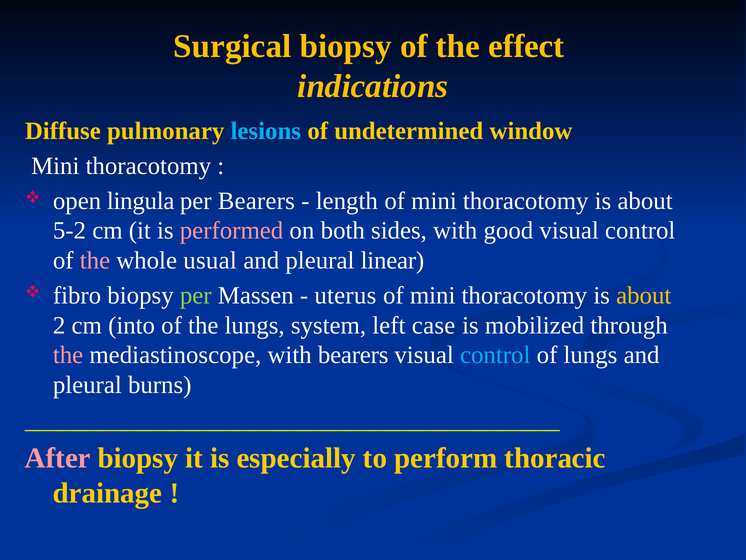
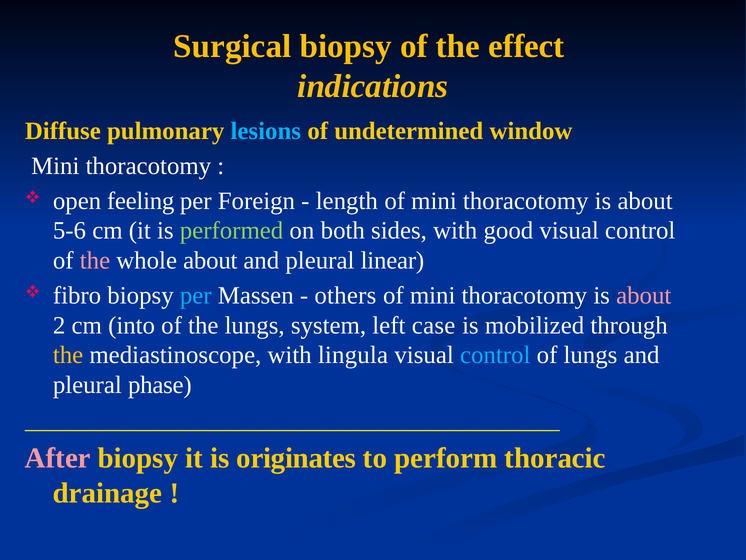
lingula: lingula -> feeling
per Bearers: Bearers -> Foreign
5-2: 5-2 -> 5-6
performed colour: pink -> light green
whole usual: usual -> about
per at (196, 295) colour: light green -> light blue
uterus: uterus -> others
about at (644, 295) colour: yellow -> pink
the at (68, 355) colour: pink -> yellow
with bearers: bearers -> lingula
burns: burns -> phase
especially: especially -> originates
